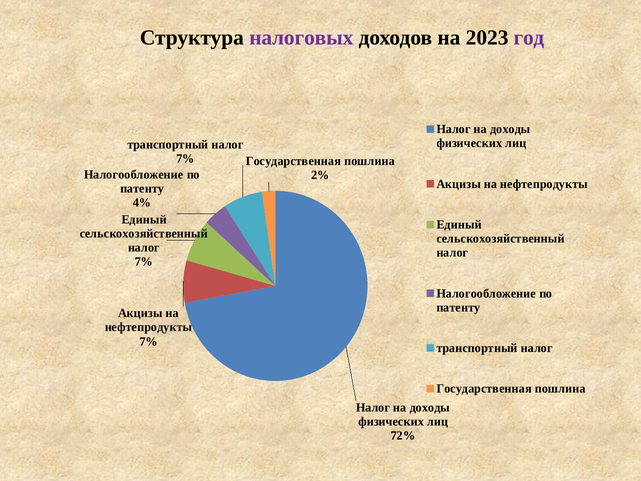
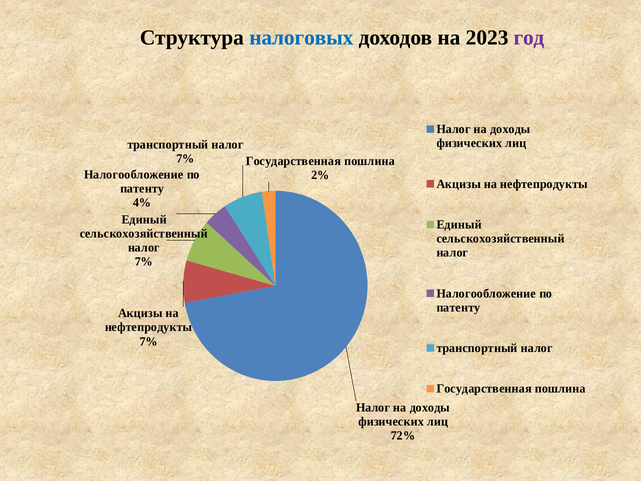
налоговых colour: purple -> blue
